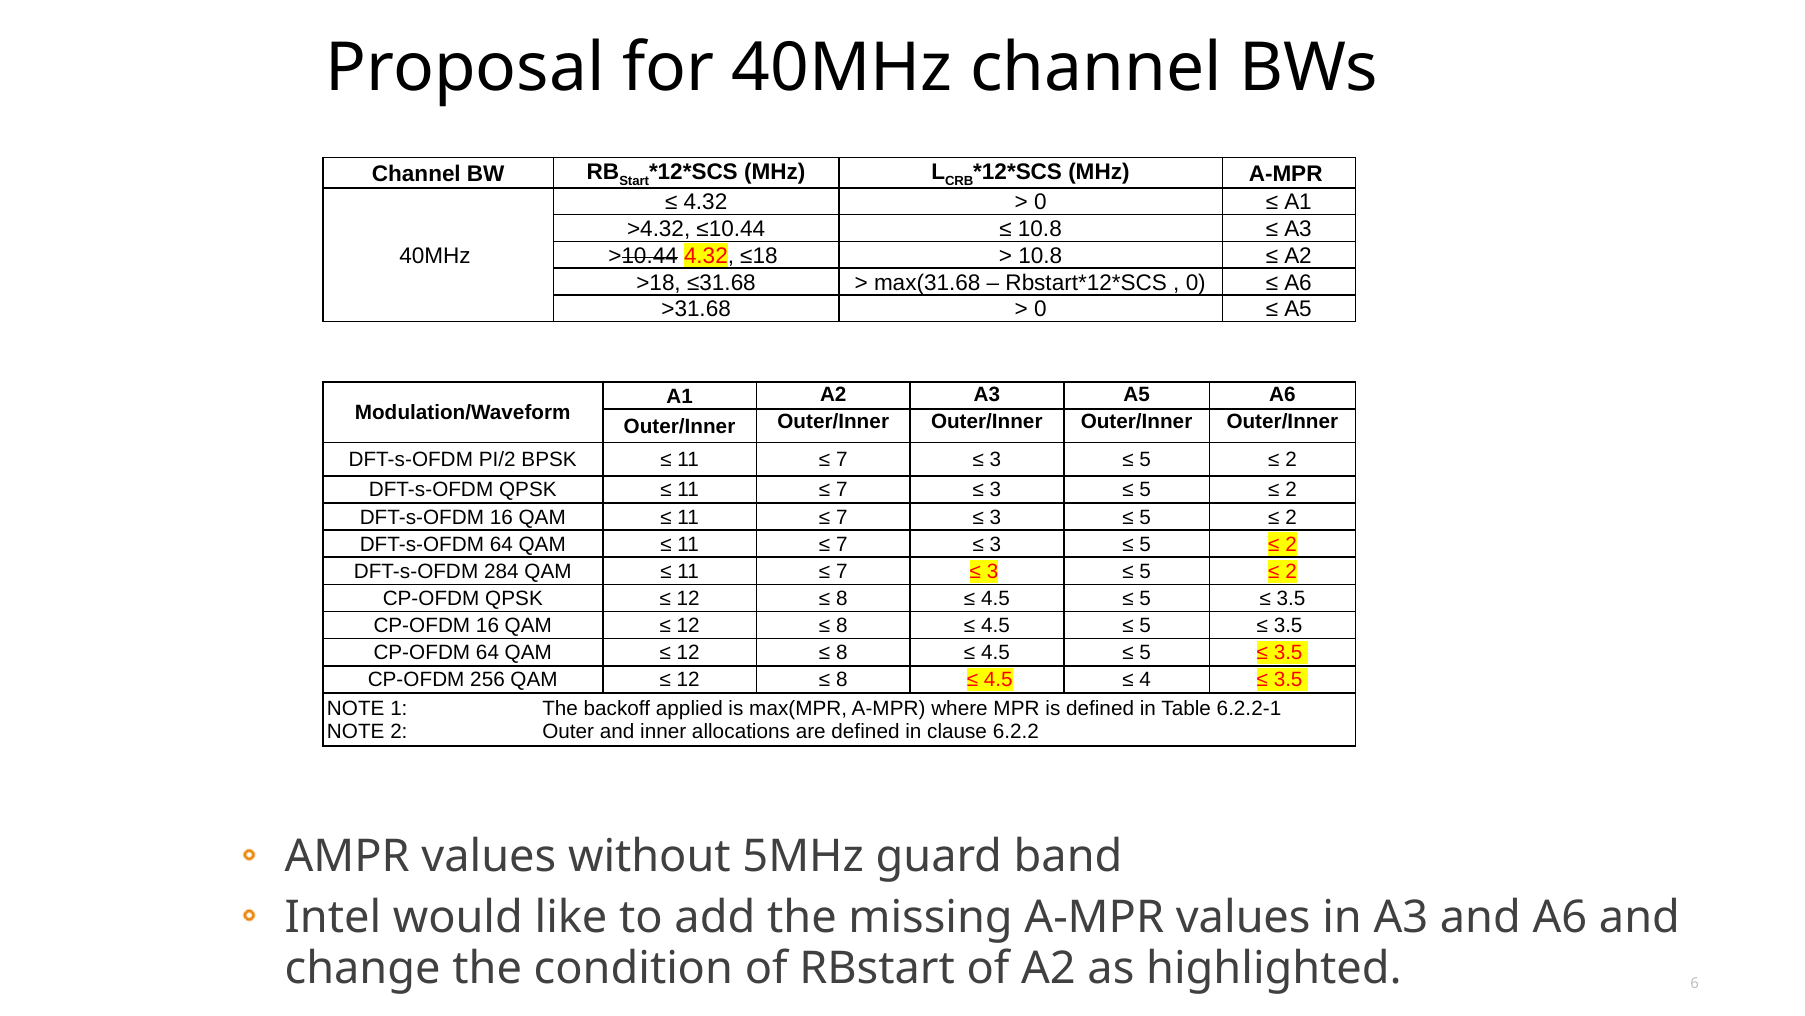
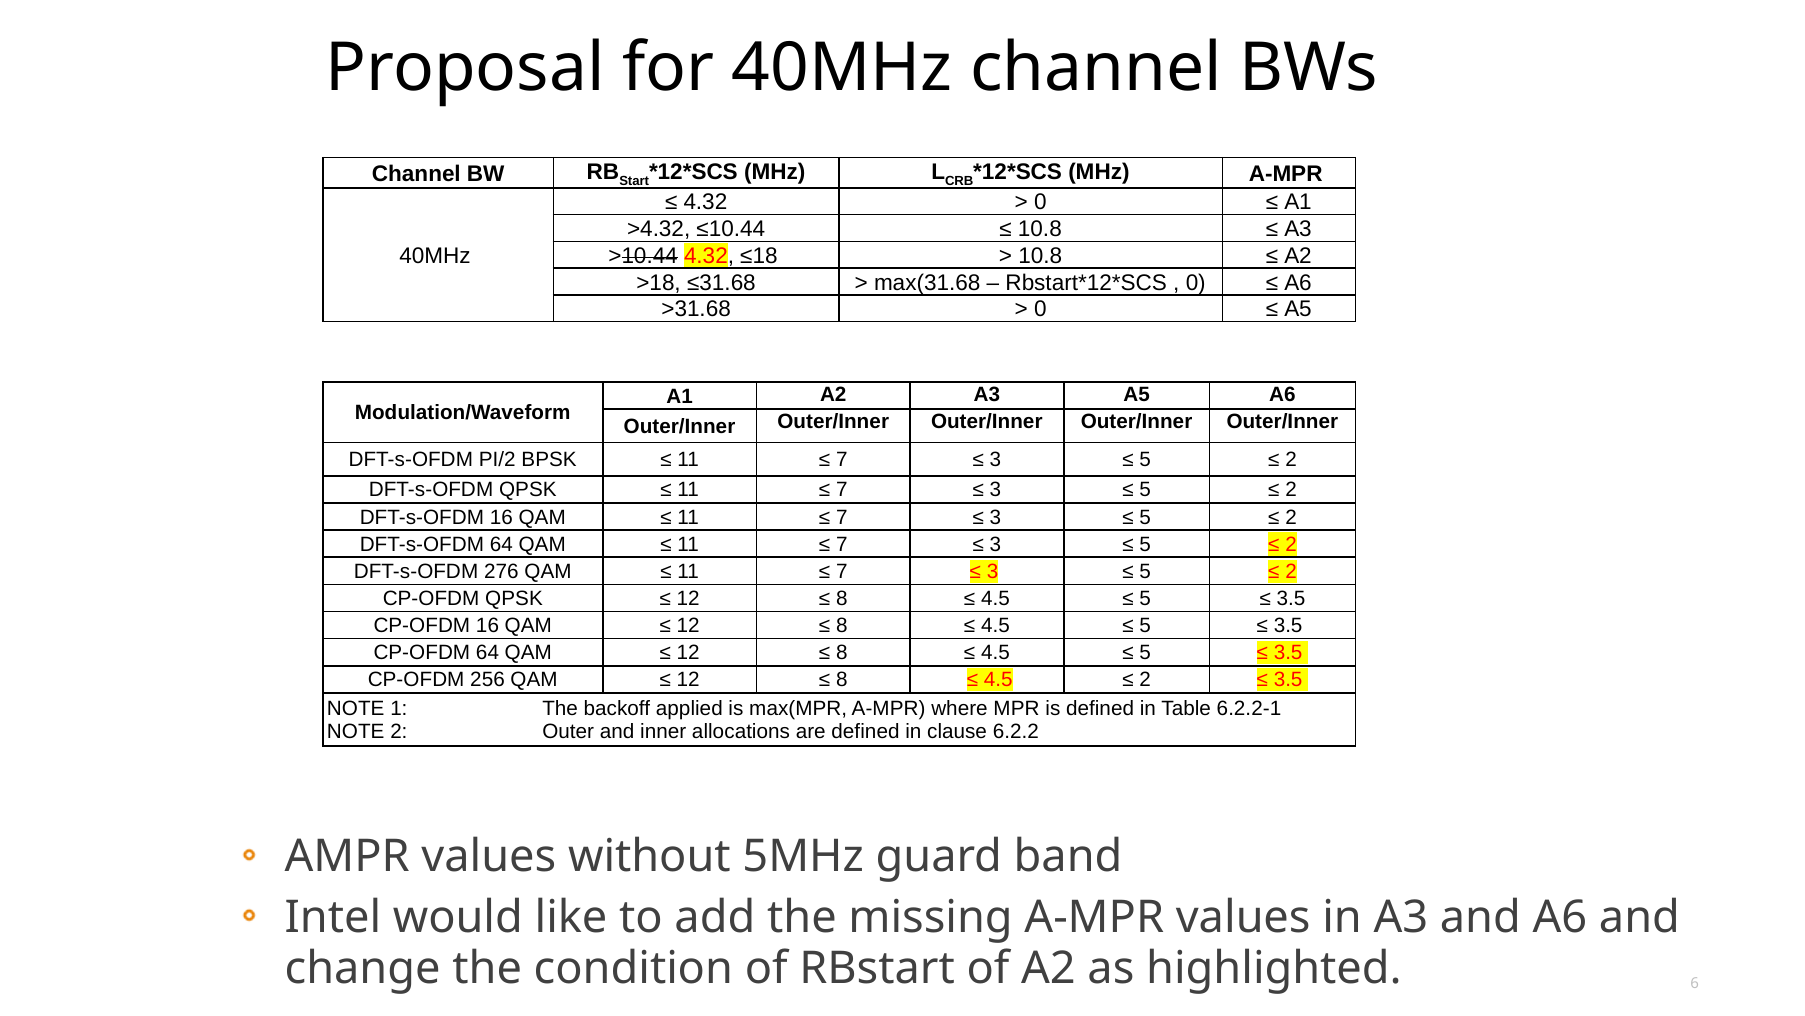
284: 284 -> 276
4 at (1145, 680): 4 -> 2
